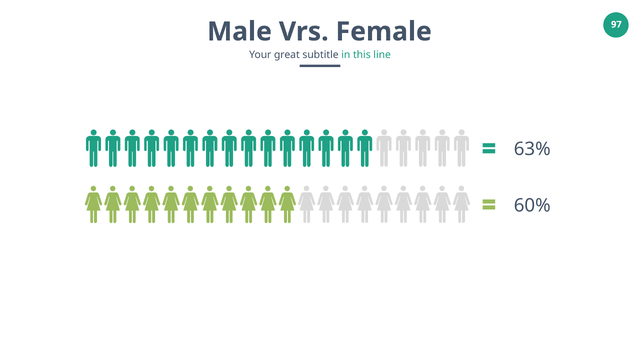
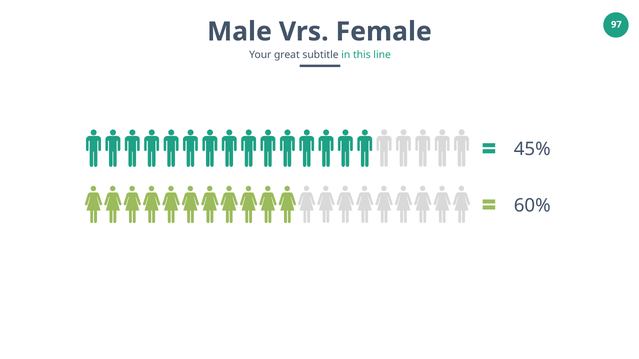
63%: 63% -> 45%
